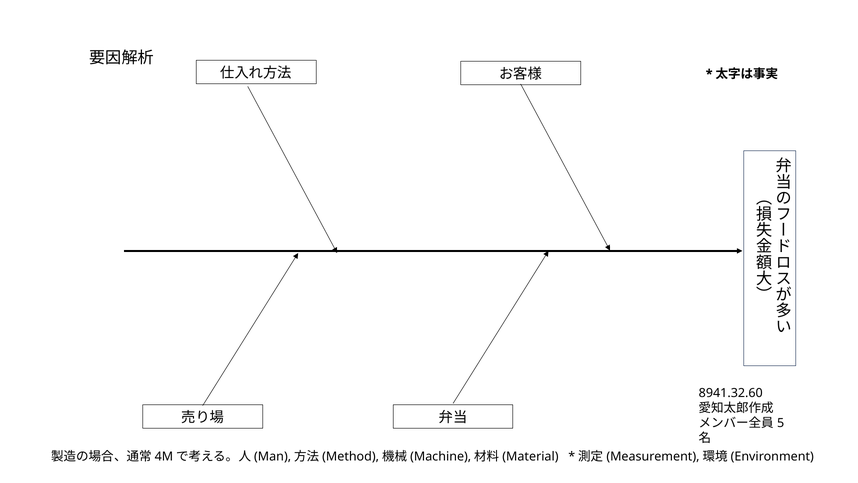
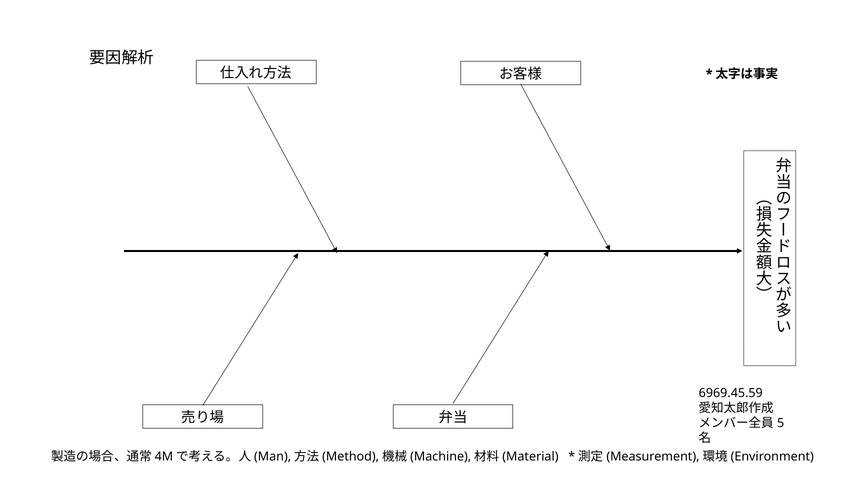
8941.32.60: 8941.32.60 -> 6969.45.59
